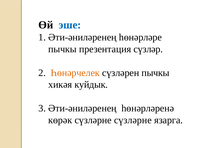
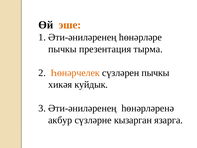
эше colour: blue -> orange
сүзләр: сүзләр -> тырма
көрәк: көрәк -> акбур
сүзләрне сүзләрне: сүзләрне -> кызарган
